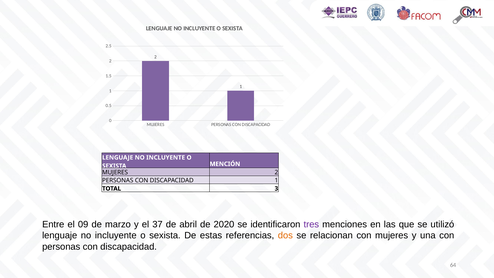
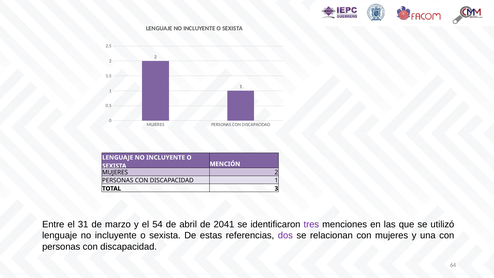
09: 09 -> 31
37: 37 -> 54
2020: 2020 -> 2041
dos colour: orange -> purple
